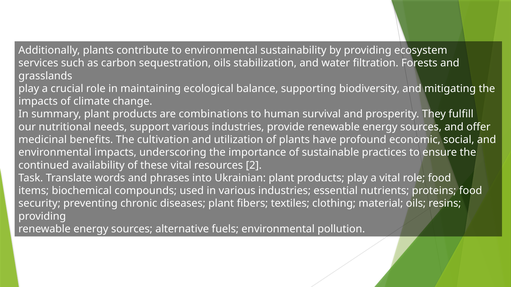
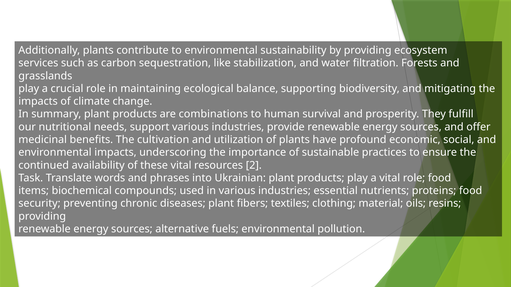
sequestration oils: oils -> like
